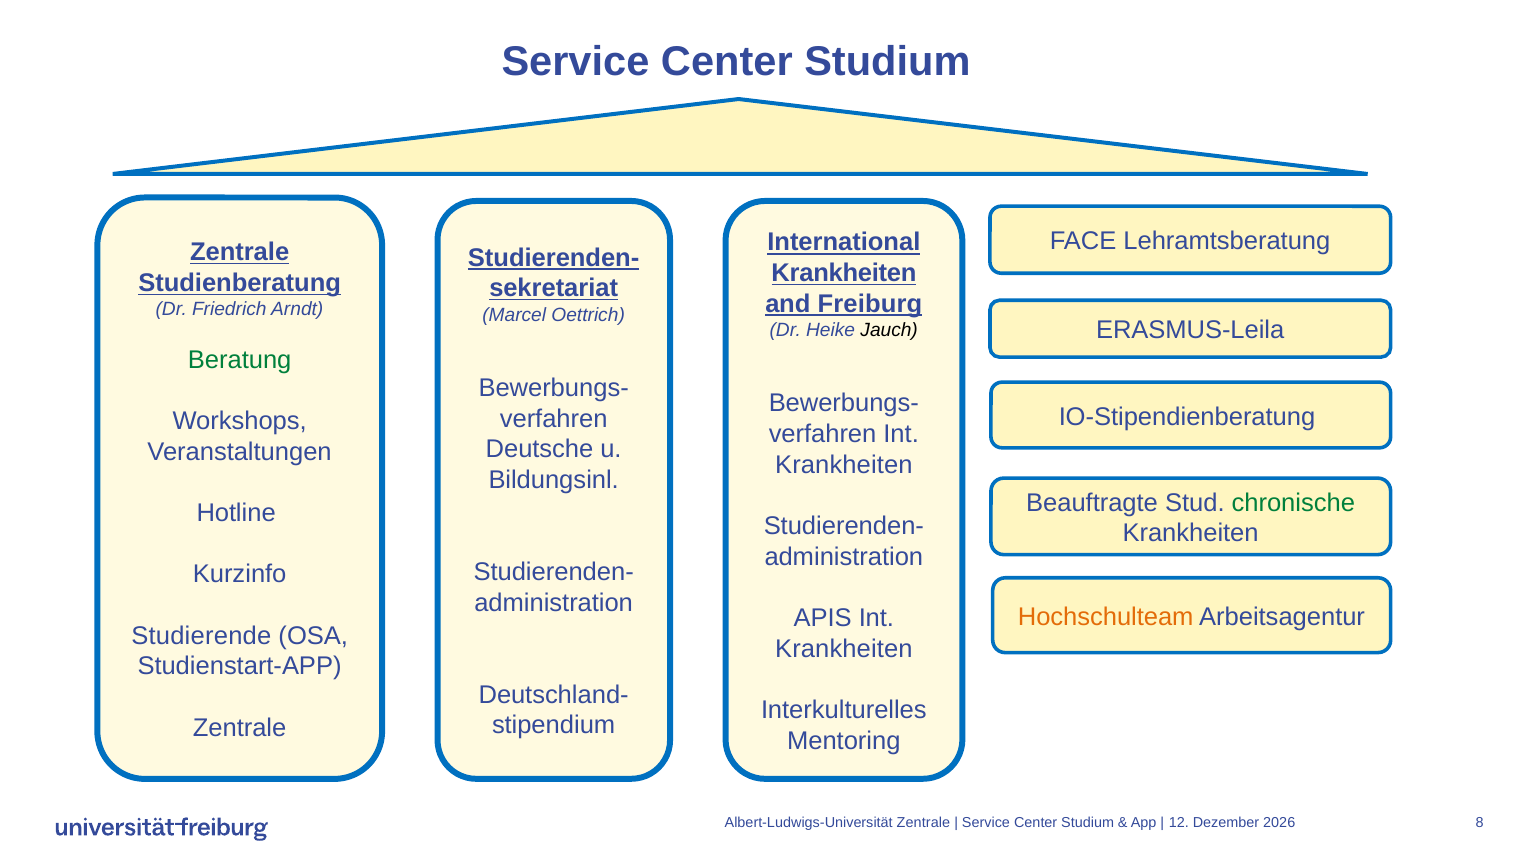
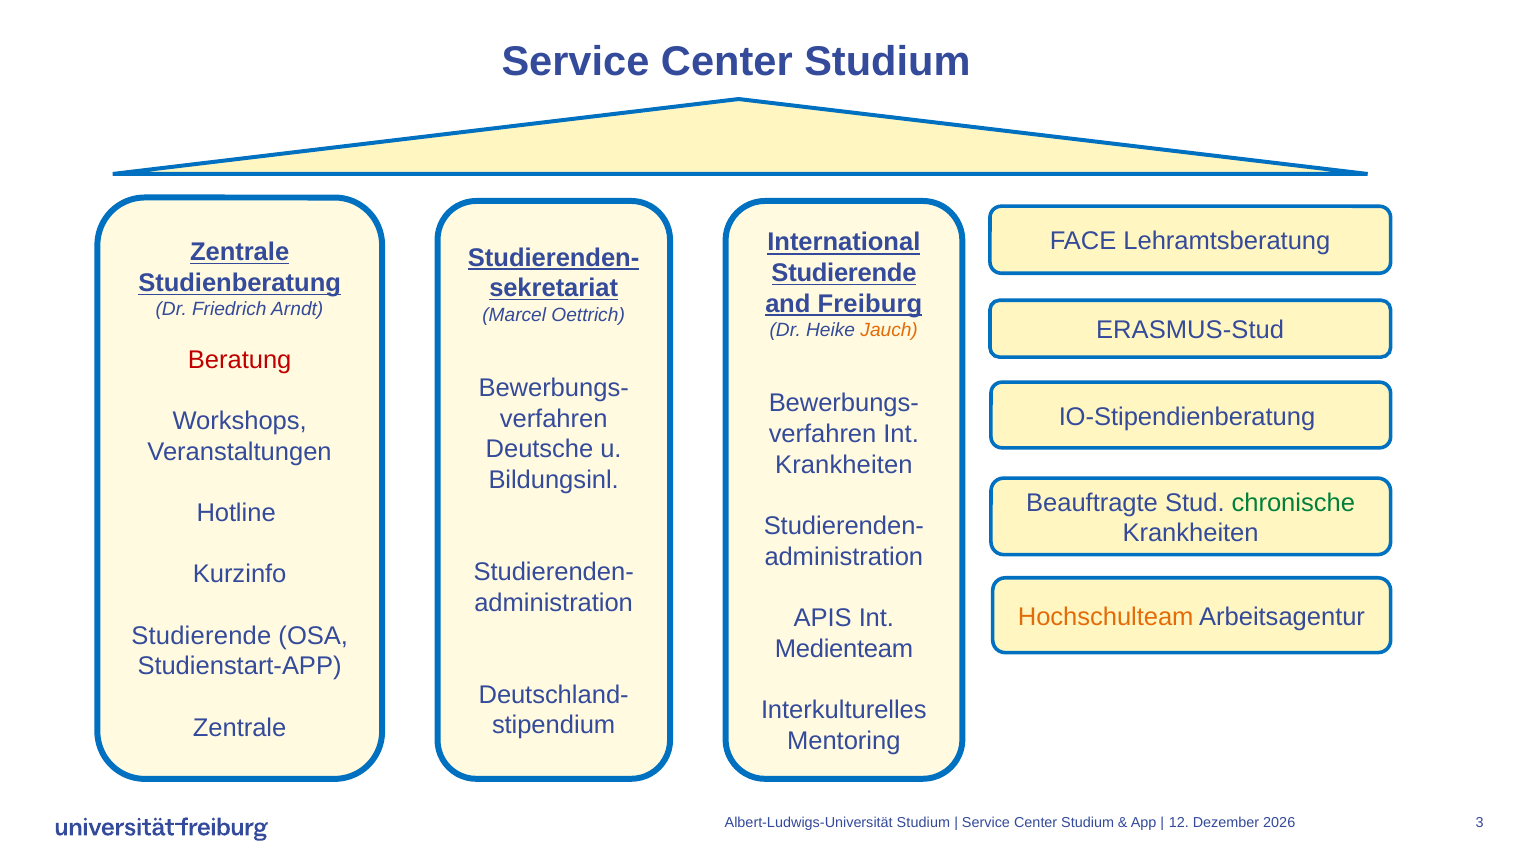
Krankheiten at (844, 273): Krankheiten -> Studierende
ERASMUS-Leila: ERASMUS-Leila -> ERASMUS-Stud
Jauch colour: black -> orange
Beratung colour: green -> red
Krankheiten at (844, 649): Krankheiten -> Medienteam
Albert-Ludwigs-Universität Zentrale: Zentrale -> Studium
8: 8 -> 3
